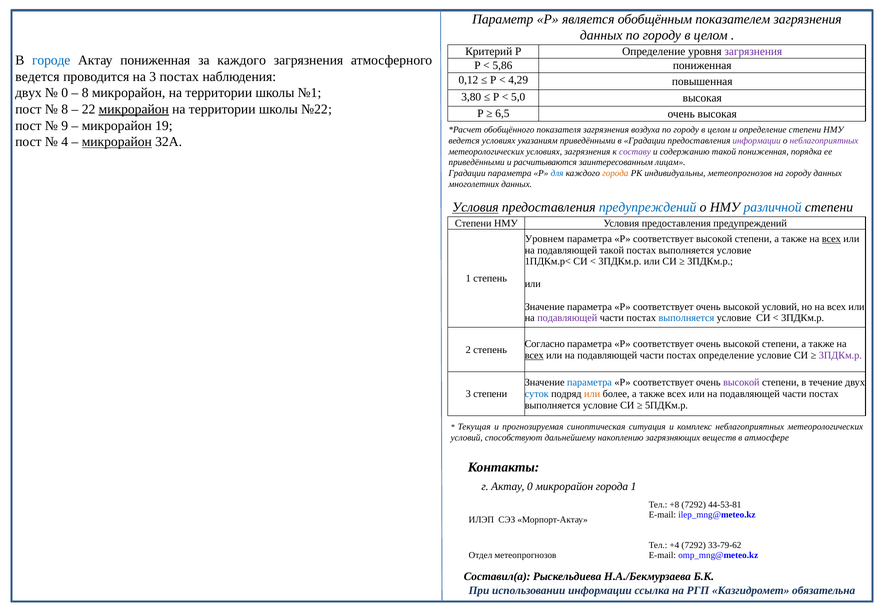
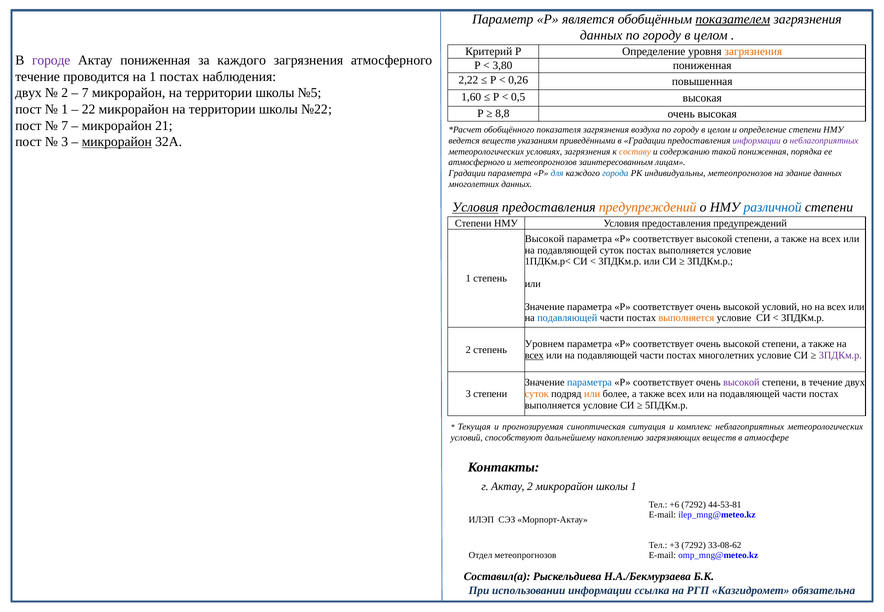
показателем underline: none -> present
загрязнения at (753, 52) colour: purple -> orange
городе colour: blue -> purple
5,86: 5,86 -> 3,80
ведется at (37, 77): ведется -> течение
на 3: 3 -> 1
0,12: 0,12 -> 2,22
4,29: 4,29 -> 0,26
0 at (65, 93): 0 -> 2
8 at (85, 93): 8 -> 7
№1: №1 -> №5
3,80: 3,80 -> 1,60
5,0: 5,0 -> 0,5
8 at (65, 109): 8 -> 1
микрорайон at (134, 109) underline: present -> none
6,5: 6,5 -> 8,8
9 at (65, 126): 9 -> 7
19: 19 -> 21
4 at (65, 142): 4 -> 3
ведется условиях: условиях -> веществ
составу colour: purple -> orange
приведёнными at (477, 162): приведёнными -> атмосферного
и расчитываются: расчитываются -> метеопрогнозов
города at (615, 173) colour: orange -> blue
на городу: городу -> здание
предупреждений at (648, 207) colour: blue -> orange
Уровнем at (545, 239): Уровнем -> Высокой
всех at (831, 239) underline: present -> none
подавляющей такой: такой -> суток
подавляющей at (567, 318) colour: purple -> blue
выполняется at (686, 318) colour: blue -> orange
Согласно: Согласно -> Уровнем
постах определение: определение -> многолетних
суток at (537, 394) colour: blue -> orange
Актау 0: 0 -> 2
микрорайон города: города -> школы
+8: +8 -> +6
+4: +4 -> +3
33-79-62: 33-79-62 -> 33-08-62
